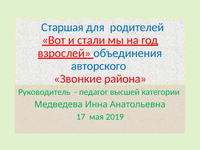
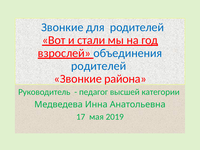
Старшая at (62, 27): Старшая -> Звонкие
авторского at (99, 66): авторского -> родителей
